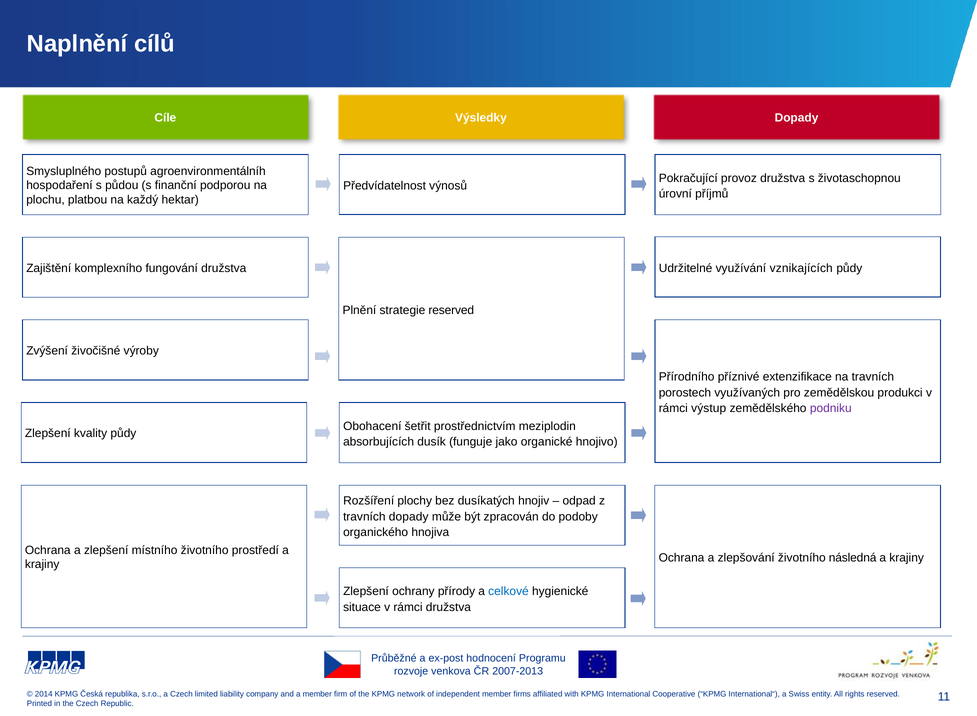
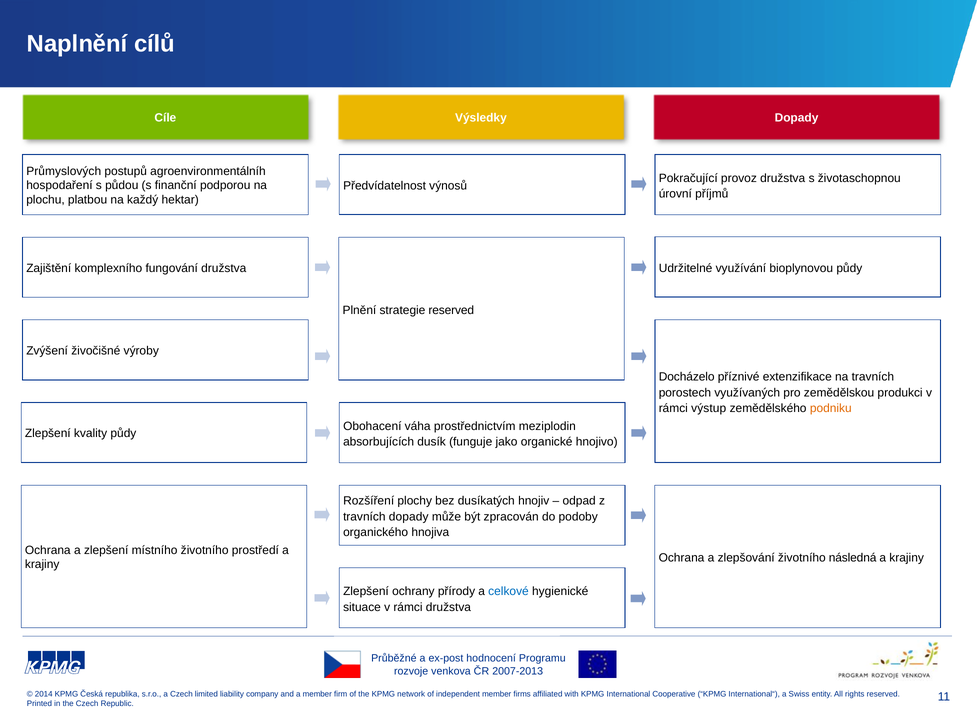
Smysluplného: Smysluplného -> Průmyslových
vznikajících: vznikajících -> bioplynovou
Přírodního: Přírodního -> Docházelo
podniku colour: purple -> orange
šetřit: šetřit -> váha
